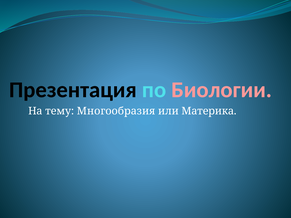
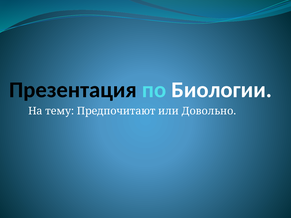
Биологии colour: pink -> white
Многообразия: Многообразия -> Предпочитают
Материка: Материка -> Довольно
